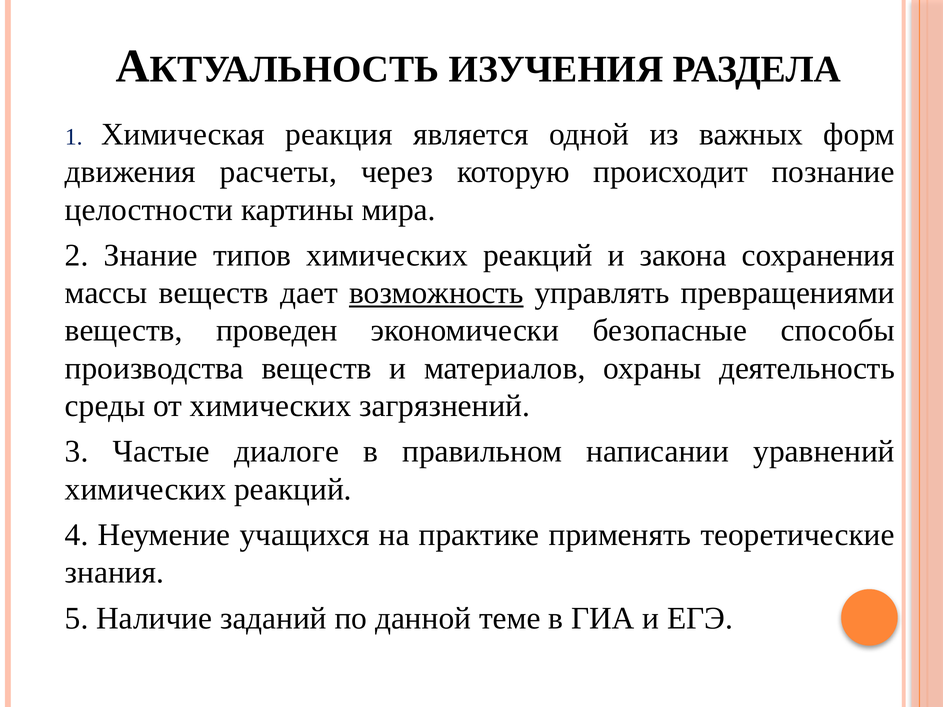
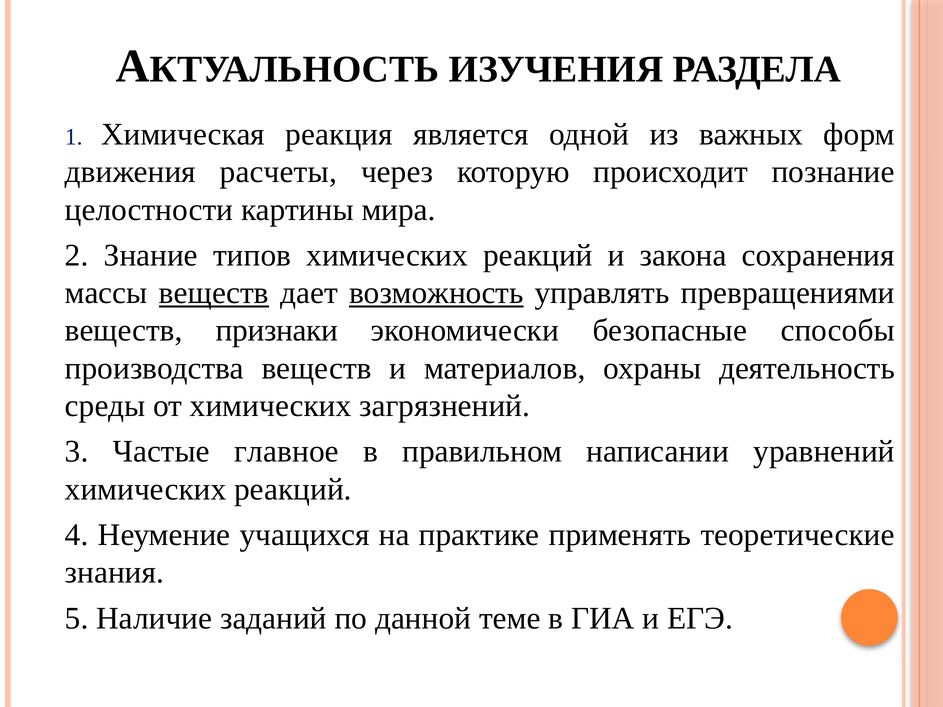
веществ at (214, 293) underline: none -> present
проведен: проведен -> признаки
диалоге: диалоге -> главное
